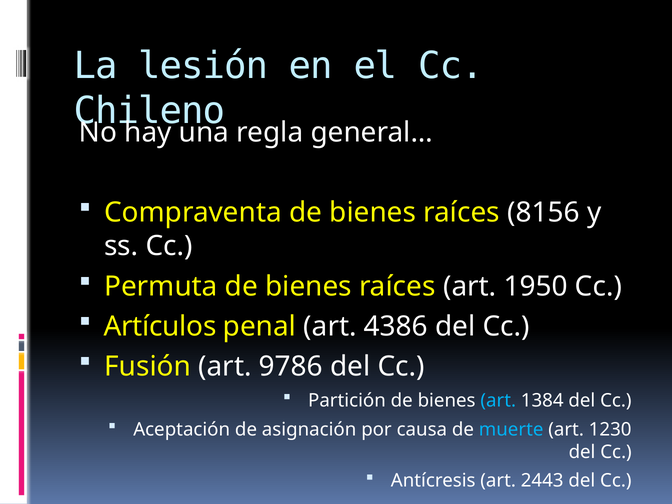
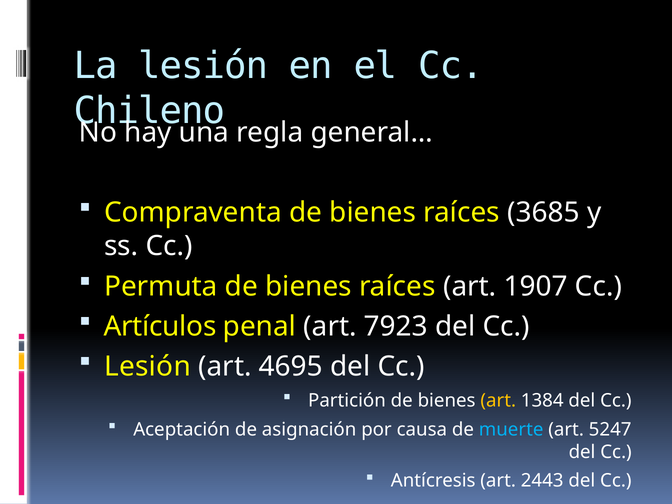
8156: 8156 -> 3685
1950: 1950 -> 1907
4386: 4386 -> 7923
Fusión at (148, 367): Fusión -> Lesión
9786: 9786 -> 4695
art at (498, 401) colour: light blue -> yellow
1230: 1230 -> 5247
